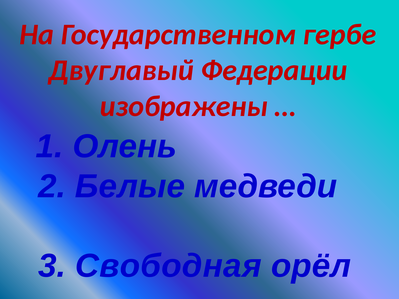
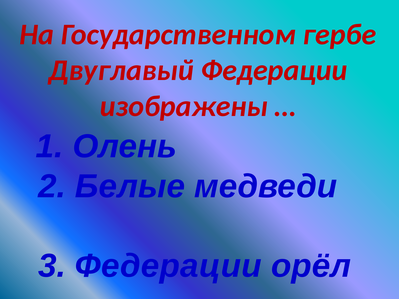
3 Свободная: Свободная -> Федерации
